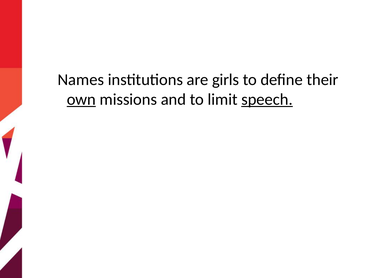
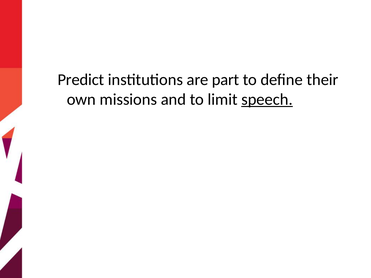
Names: Names -> Predict
girls: girls -> part
own underline: present -> none
